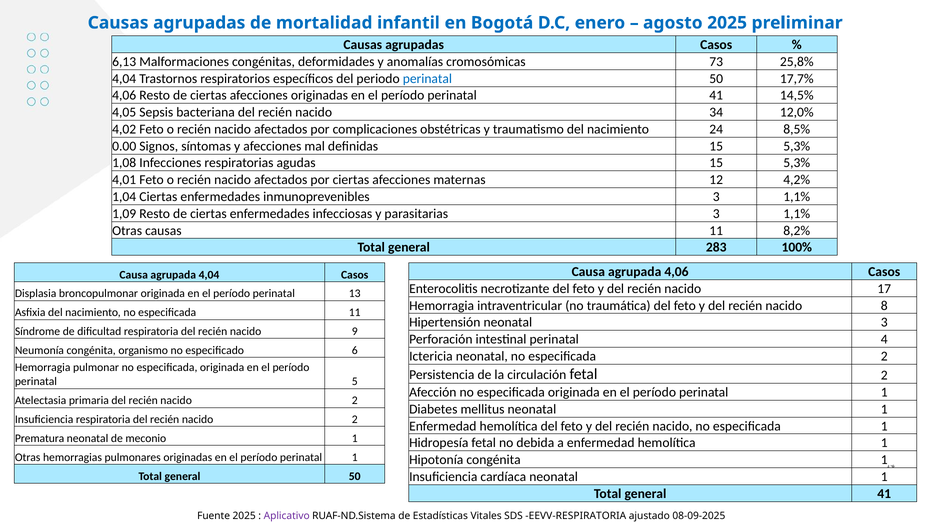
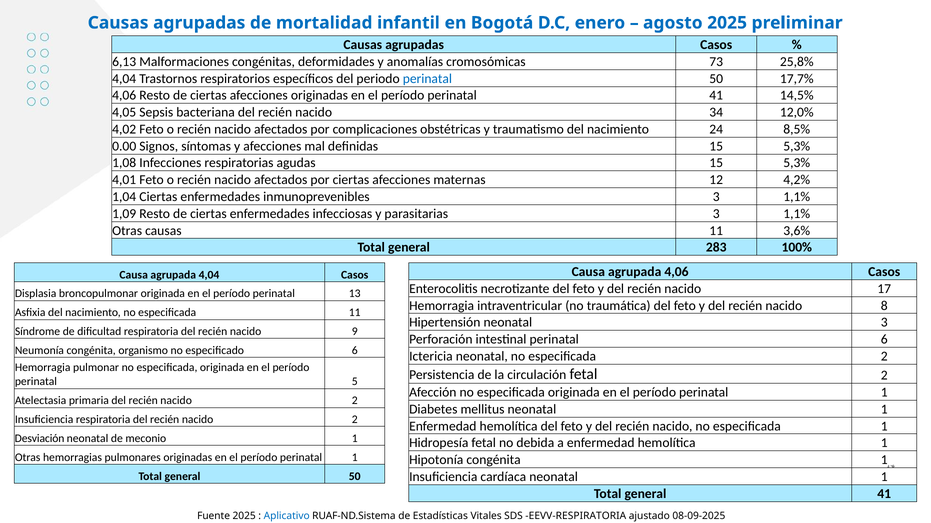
8,2%: 8,2% -> 3,6%
perinatal 4: 4 -> 6
Prematura: Prematura -> Desviación
Aplicativo colour: purple -> blue
